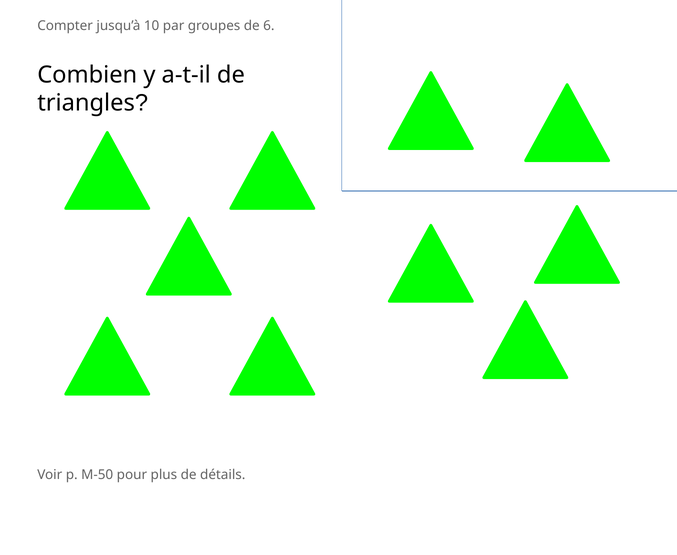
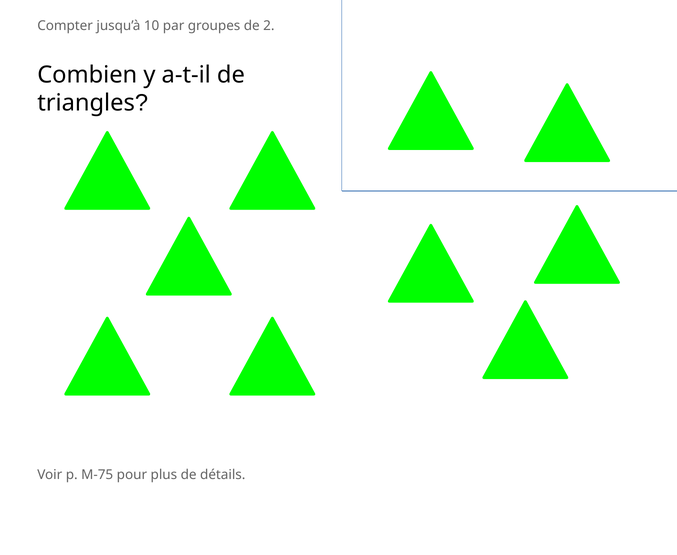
6: 6 -> 2
M-50: M-50 -> M-75
